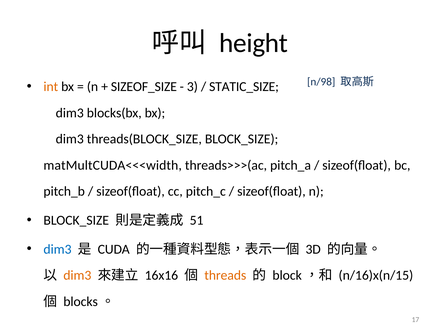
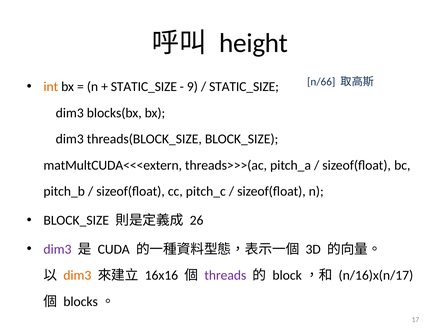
n/98: n/98 -> n/66
SIZEOF_SIZE at (144, 87): SIZEOF_SIZE -> STATIC_SIZE
3: 3 -> 9
matMultCUDA<<<width: matMultCUDA<<<width -> matMultCUDA<<<extern
51: 51 -> 26
dim3 at (57, 249) colour: blue -> purple
threads colour: orange -> purple
n/16)x(n/15: n/16)x(n/15 -> n/16)x(n/17
